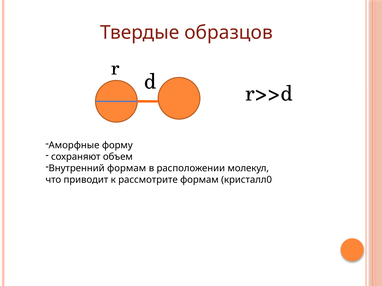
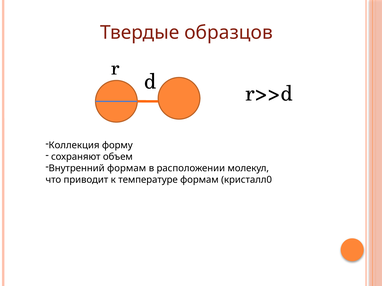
Аморфные: Аморфные -> Коллекция
рассмотрите: рассмотрите -> температуре
